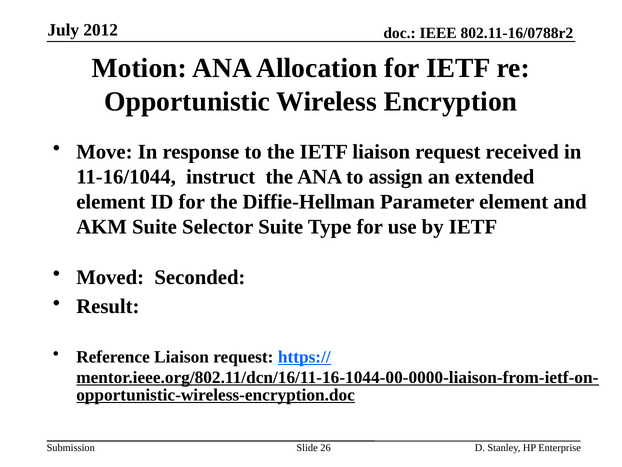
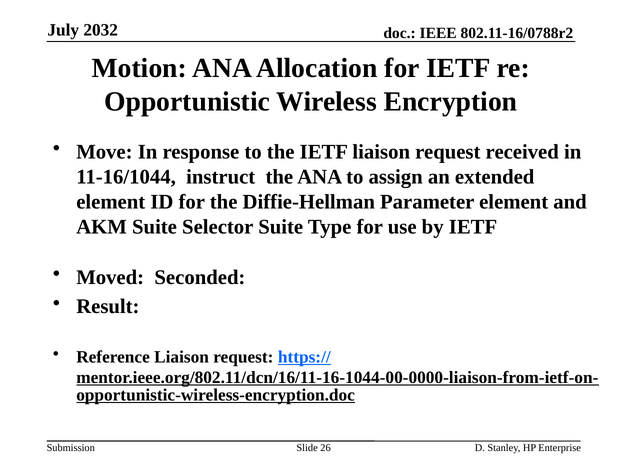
2012: 2012 -> 2032
